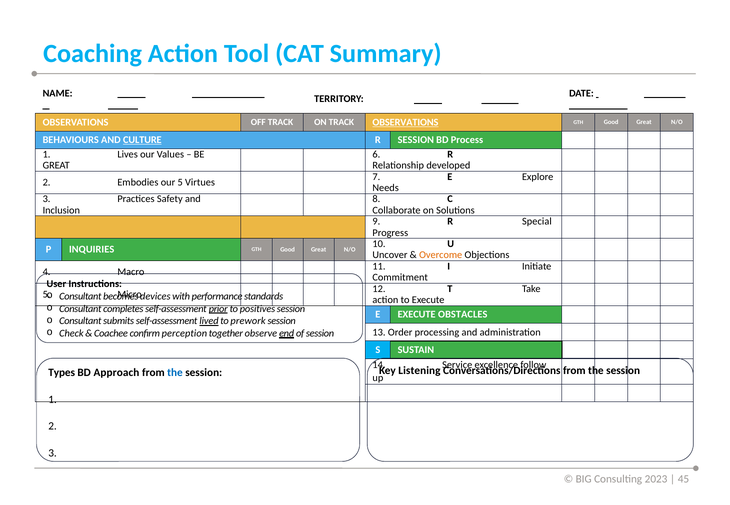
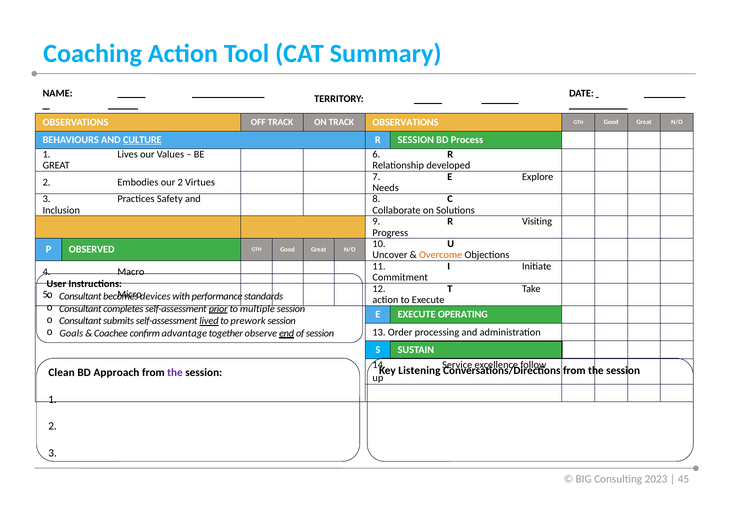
OBSERVATIONS at (405, 122) underline: present -> none
our 5: 5 -> 2
Special: Special -> Visiting
INQUIRIES: INQUIRIES -> OBSERVED
positives: positives -> multiple
OBSTACLES: OBSTACLES -> OPERATING
Check: Check -> Goals
perception: perception -> advantage
Types: Types -> Clean
the at (175, 373) colour: blue -> purple
